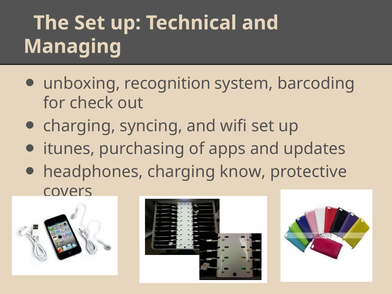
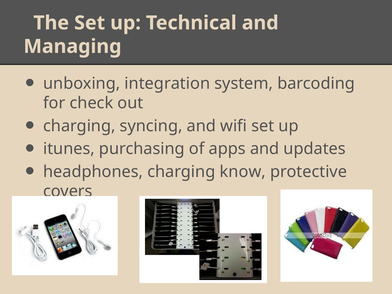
recognition: recognition -> integration
